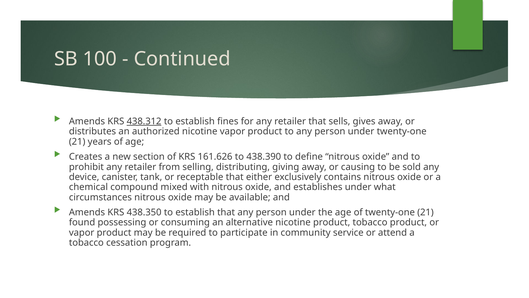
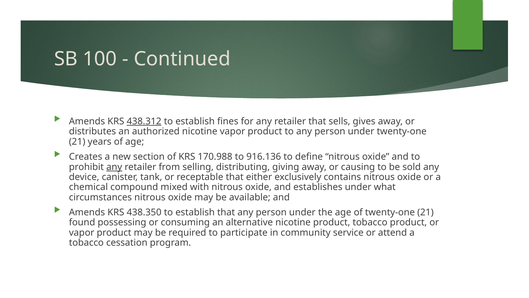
161.626: 161.626 -> 170.988
438.390: 438.390 -> 916.136
any at (114, 167) underline: none -> present
